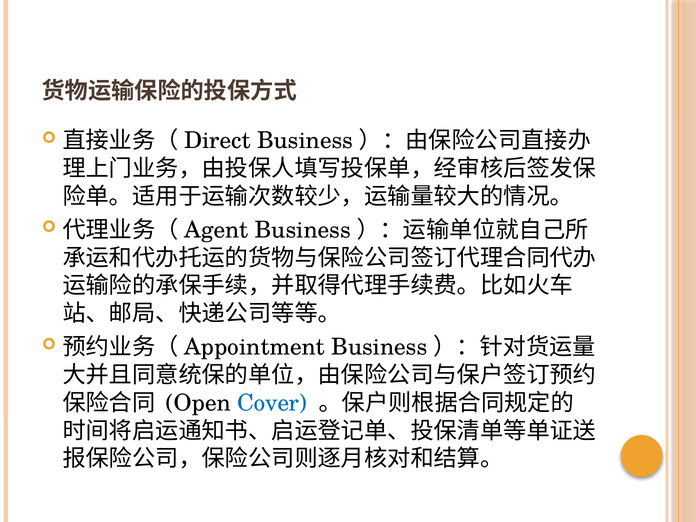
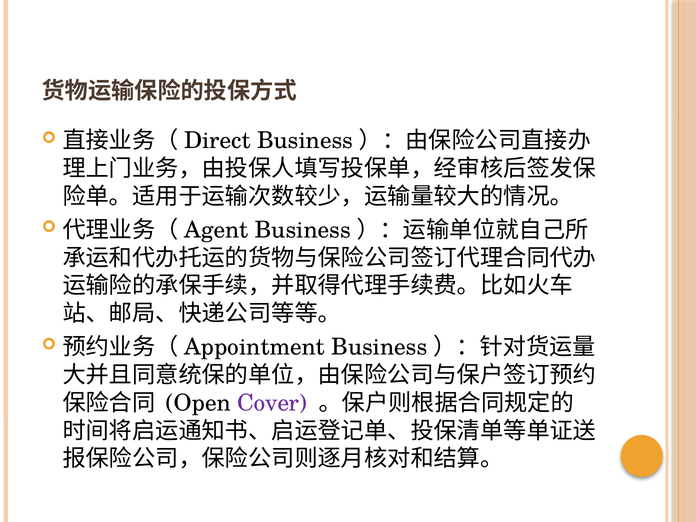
Cover colour: blue -> purple
